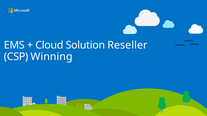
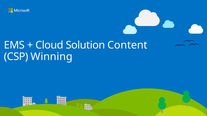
Reseller: Reseller -> Content
